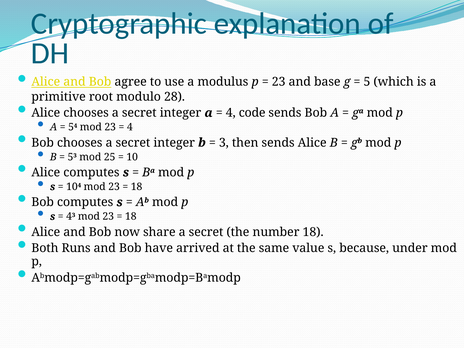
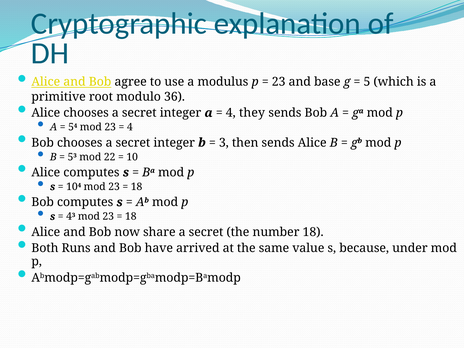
28: 28 -> 36
code: code -> they
25: 25 -> 22
